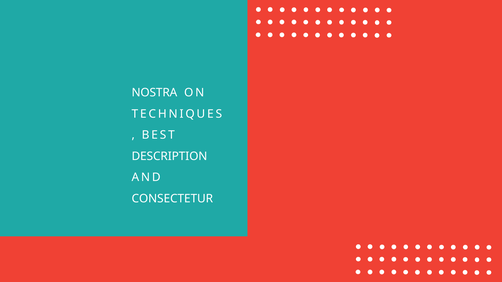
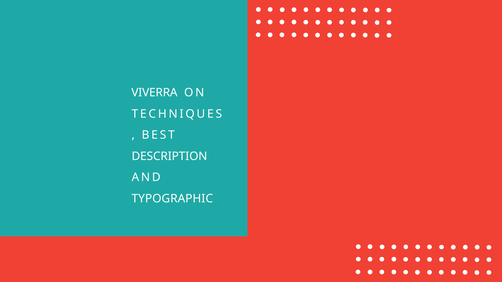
NOSTRA: NOSTRA -> VIVERRA
CONSECTETUR: CONSECTETUR -> TYPOGRAPHIC
